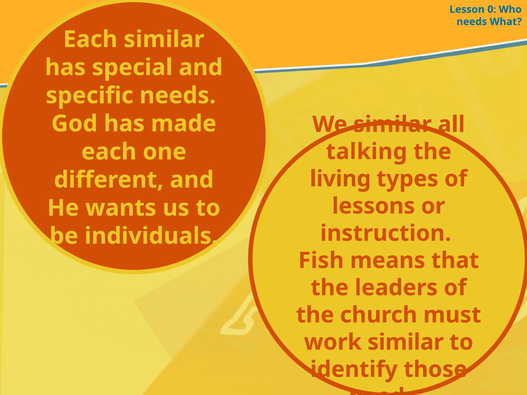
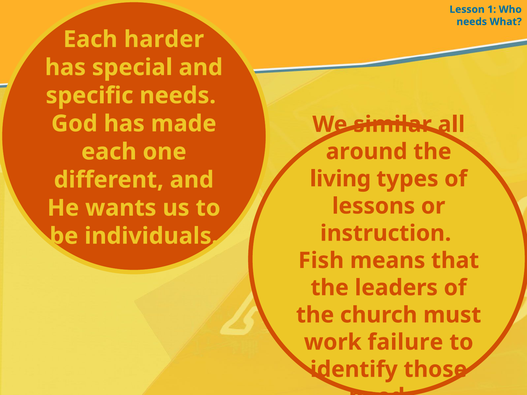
0: 0 -> 1
Each similar: similar -> harder
talking: talking -> around
work similar: similar -> failure
